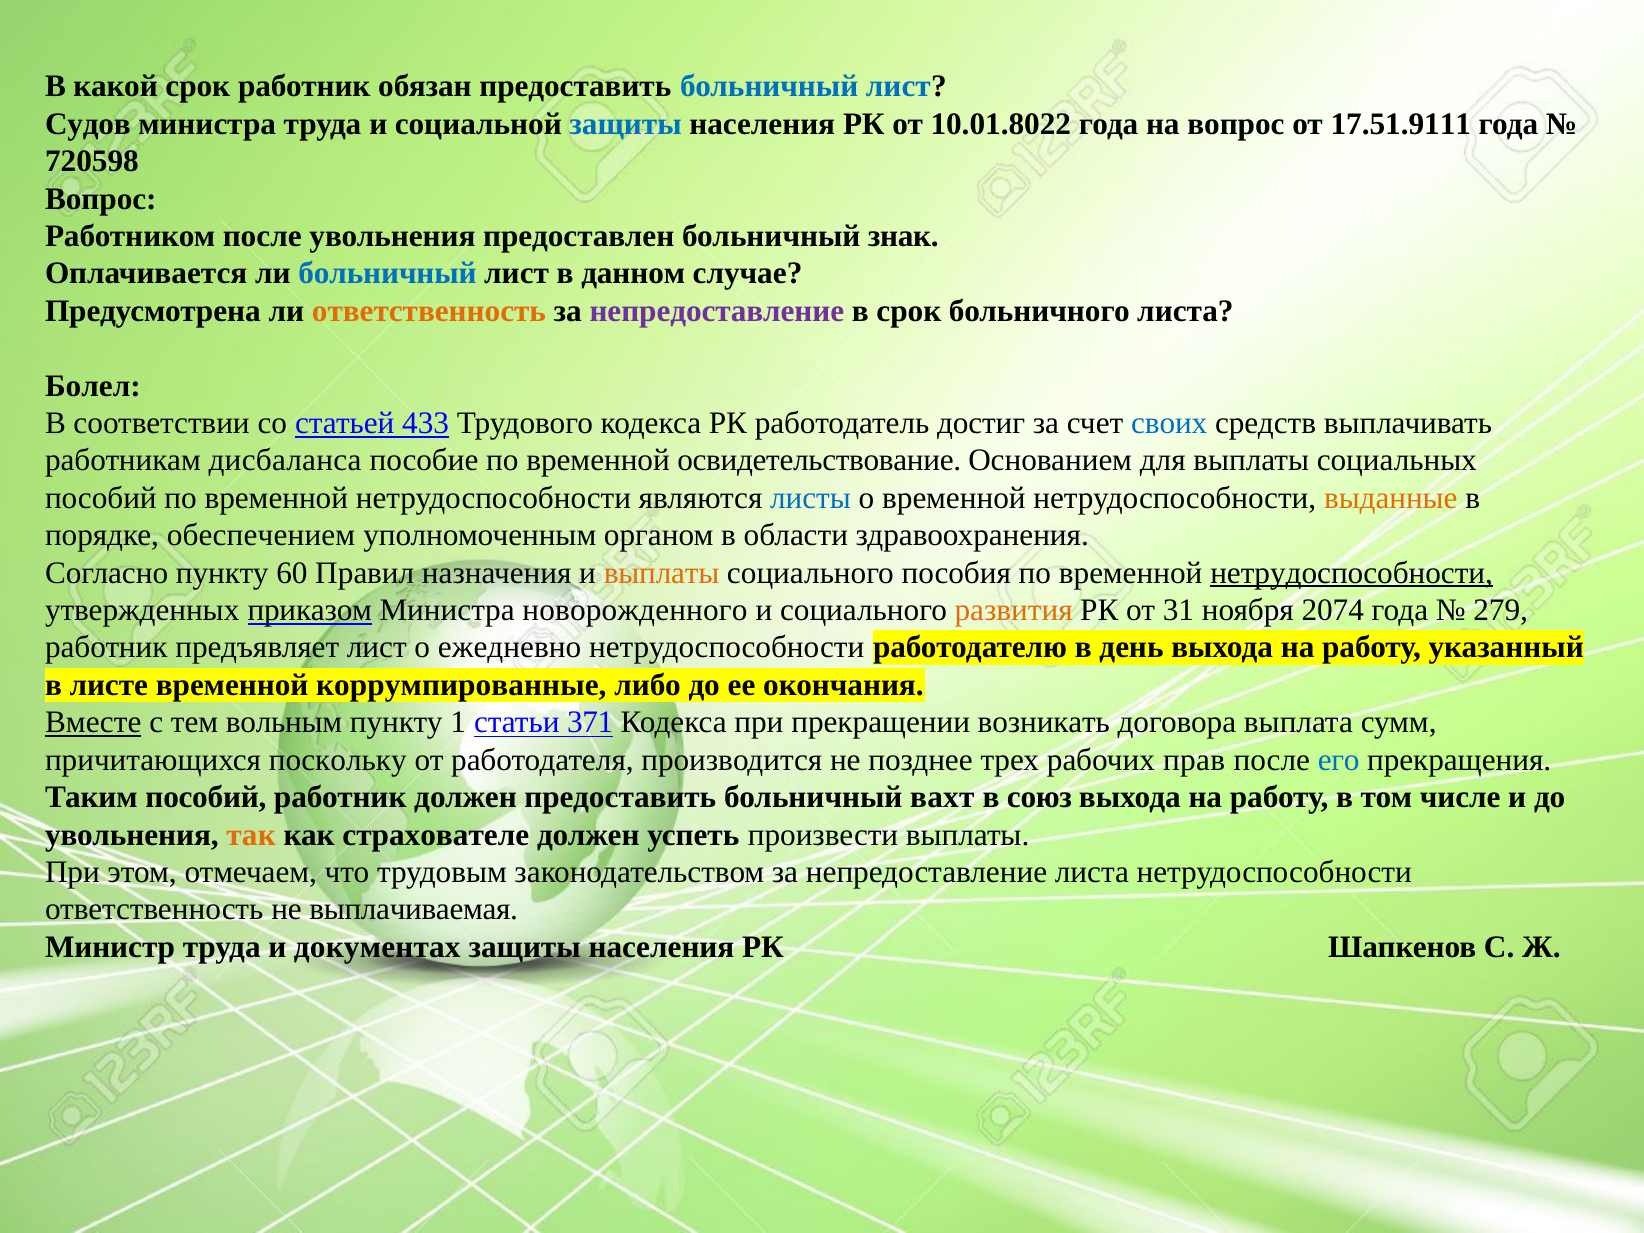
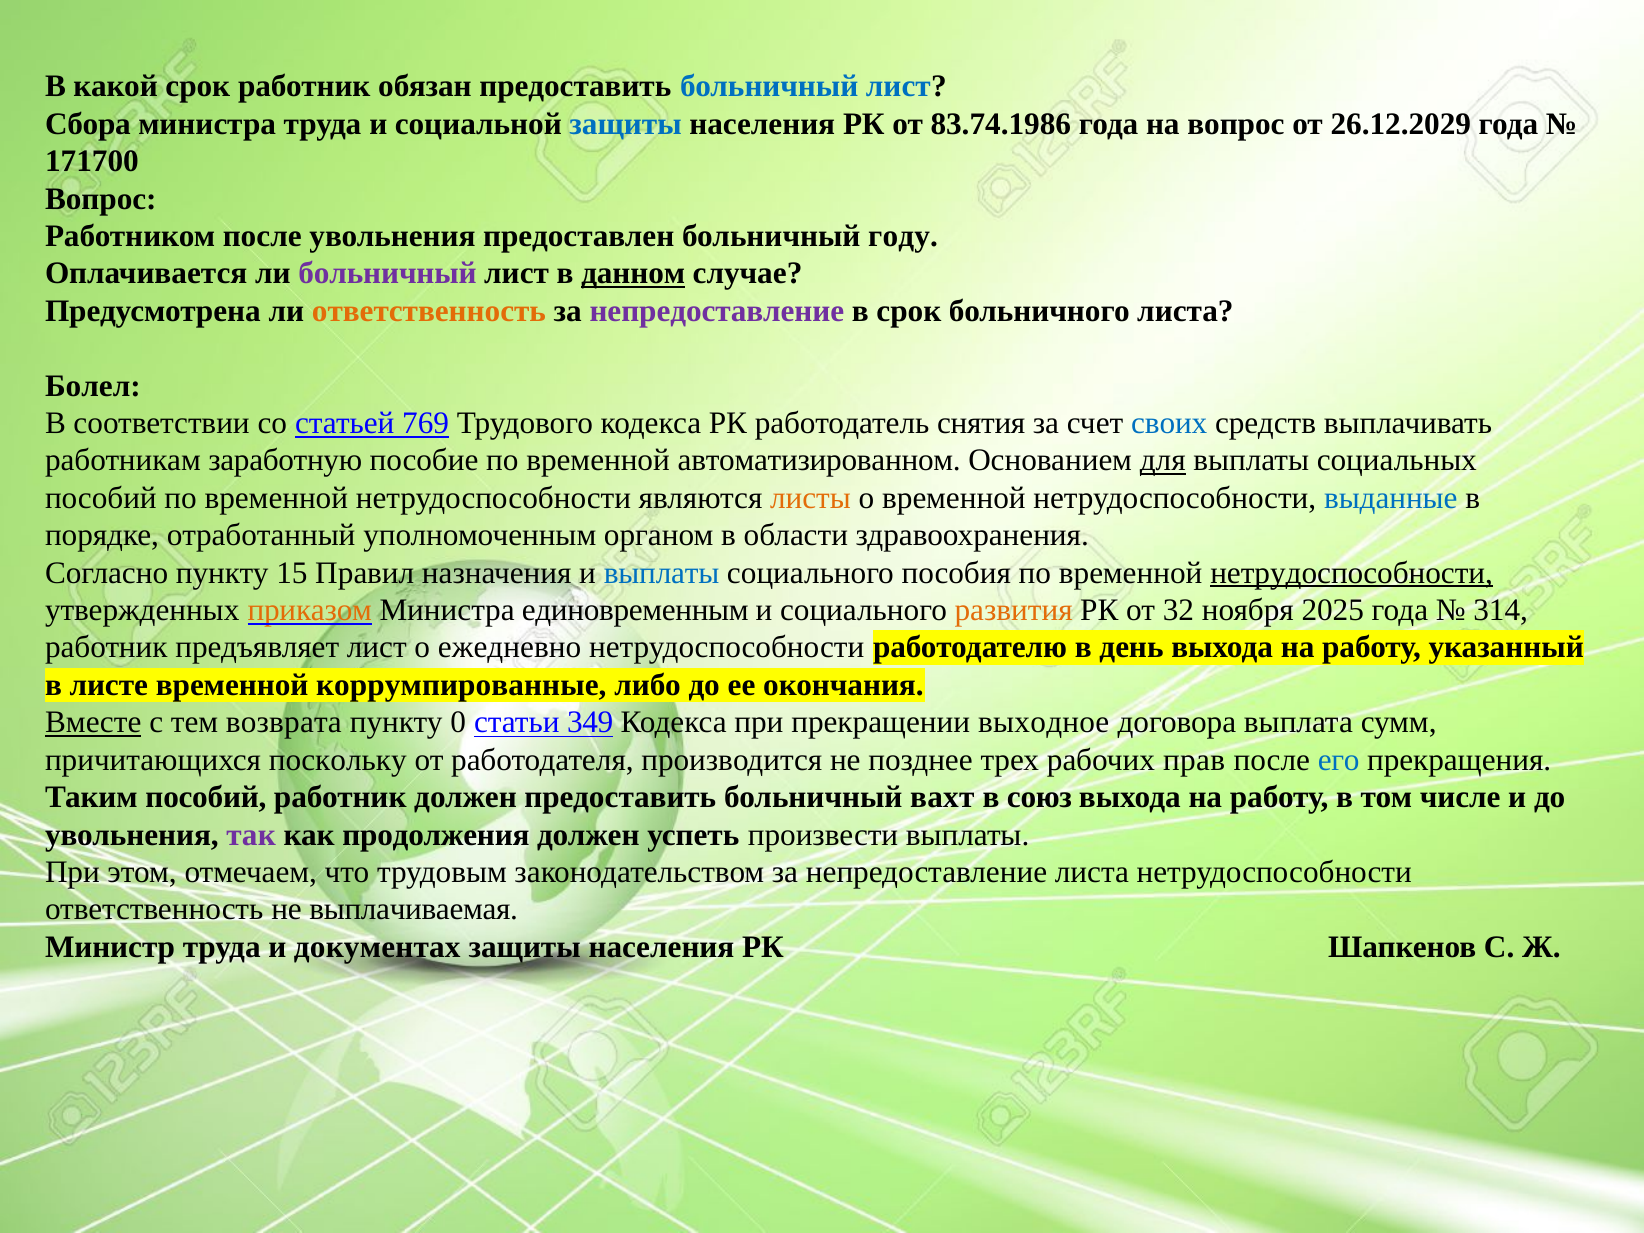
Судов: Судов -> Сбора
10.01.8022: 10.01.8022 -> 83.74.1986
17.51.9111: 17.51.9111 -> 26.12.2029
720598: 720598 -> 171700
знак: знак -> году
больничный at (388, 274) colour: blue -> purple
данном underline: none -> present
433: 433 -> 769
достиг: достиг -> снятия
дисбаланса: дисбаланса -> заработную
освидетельствование: освидетельствование -> автоматизированном
для underline: none -> present
листы colour: blue -> orange
выданные colour: orange -> blue
обеспечением: обеспечением -> отработанный
60: 60 -> 15
выплаты at (662, 573) colour: orange -> blue
приказом colour: black -> orange
новорожденного: новорожденного -> единовременным
31: 31 -> 32
2074: 2074 -> 2025
279: 279 -> 314
вольным: вольным -> возврата
1: 1 -> 0
371: 371 -> 349
возникать: возникать -> выходное
так colour: orange -> purple
страхователе: страхователе -> продолжения
